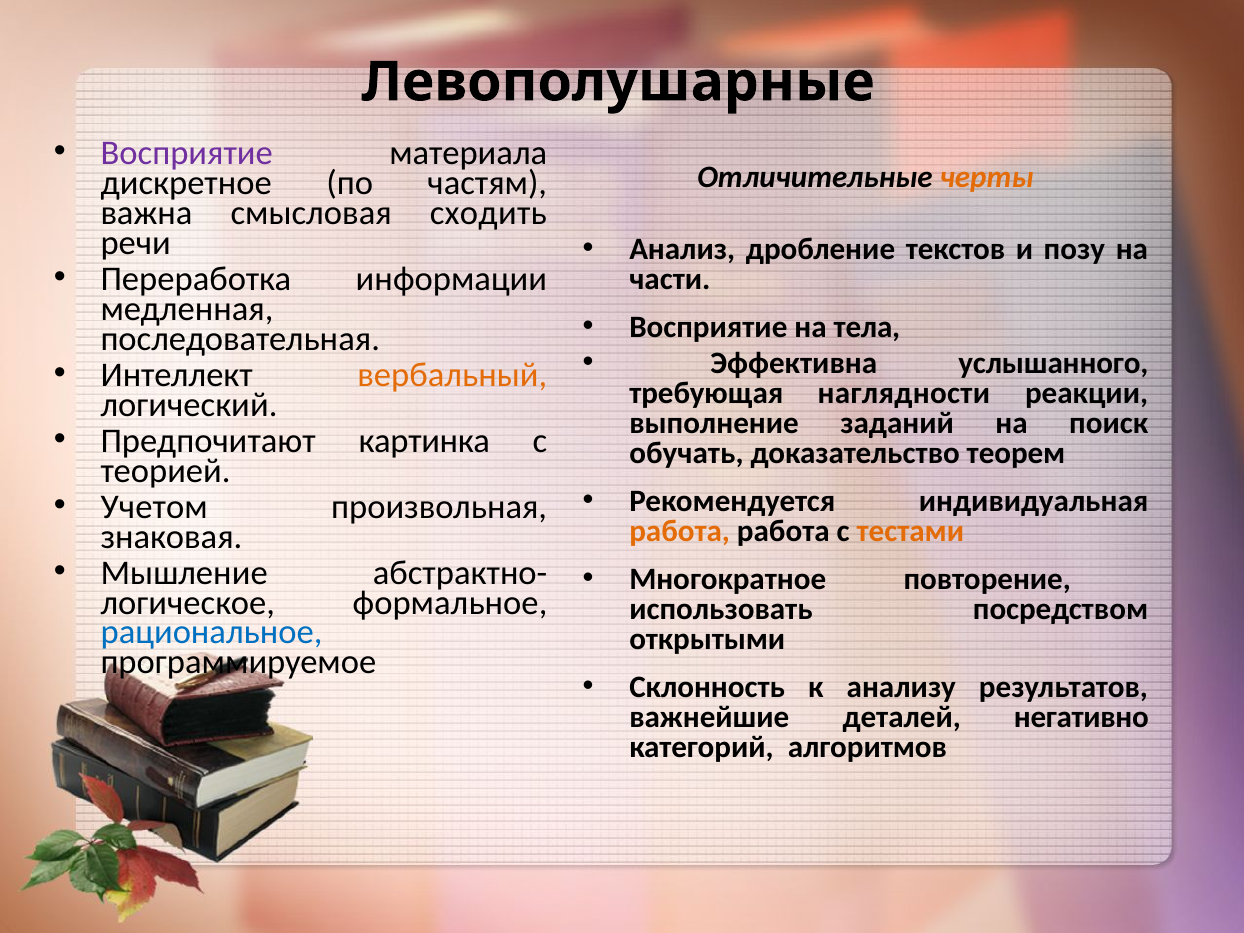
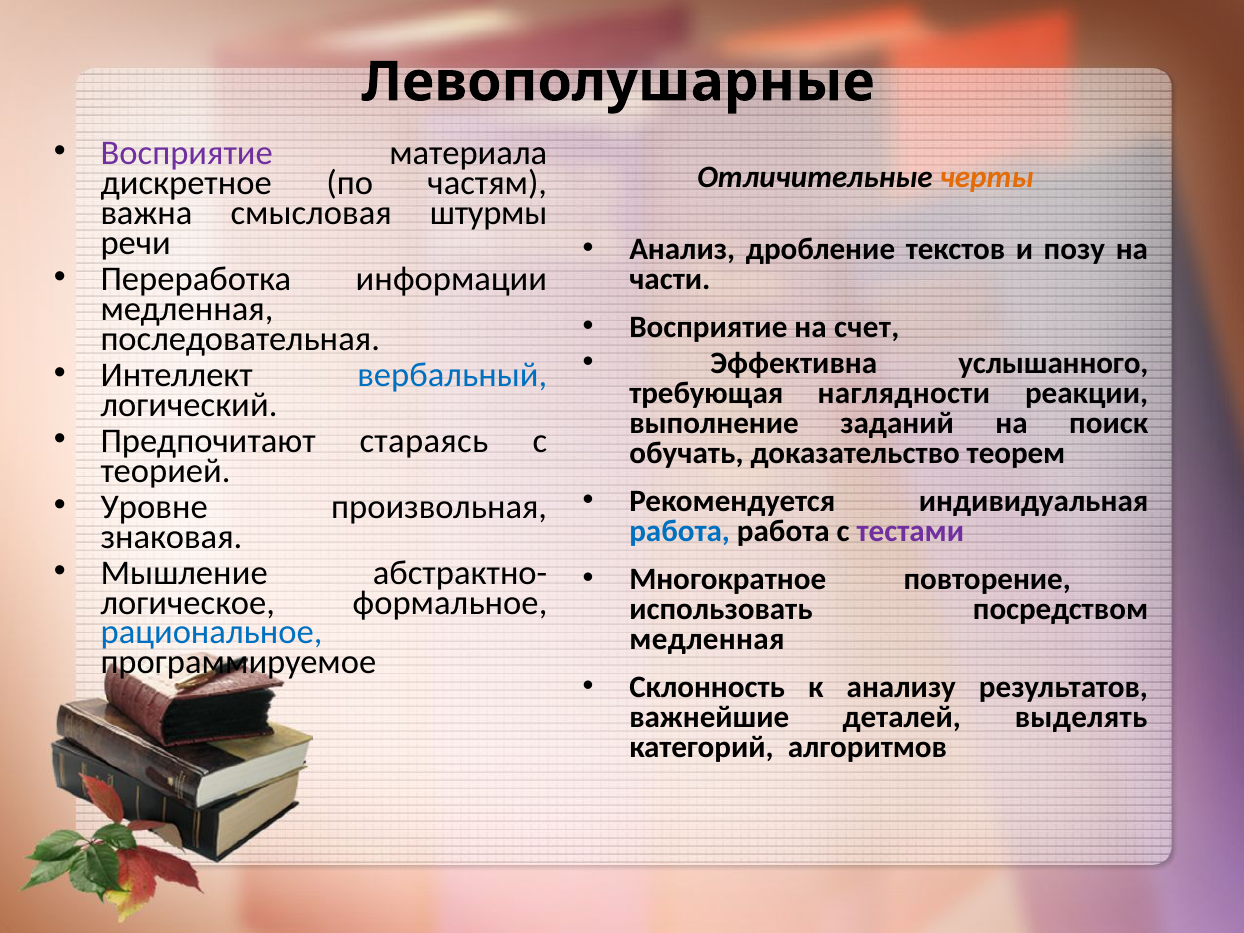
сходить: сходить -> штурмы
тела: тела -> счет
вербальный colour: orange -> blue
картинка: картинка -> стараясь
Учетом: Учетом -> Уровне
работа at (680, 531) colour: orange -> blue
тестами colour: orange -> purple
открытыми at (707, 639): открытыми -> медленная
негативно: негативно -> выделять
